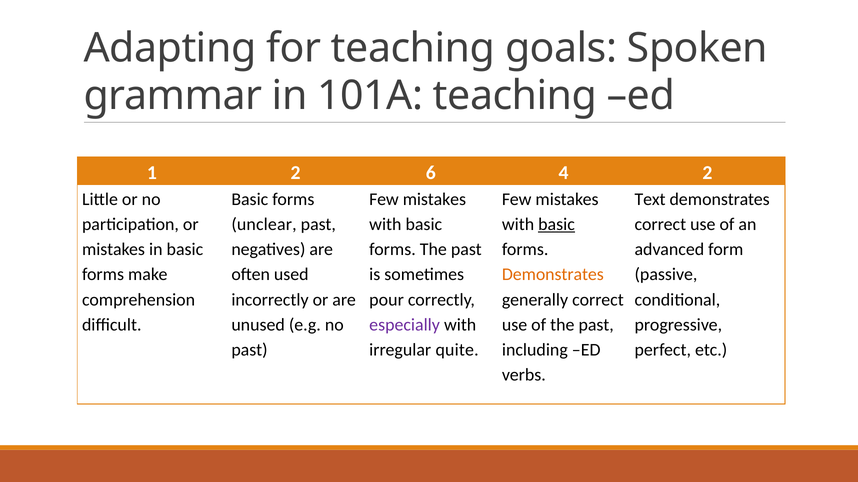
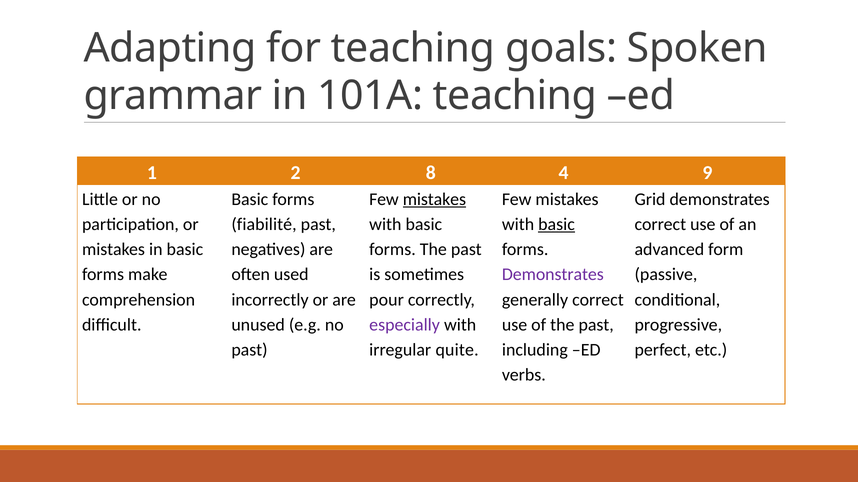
6: 6 -> 8
4 2: 2 -> 9
mistakes at (434, 199) underline: none -> present
Text: Text -> Grid
unclear: unclear -> fiabilité
Demonstrates at (553, 275) colour: orange -> purple
